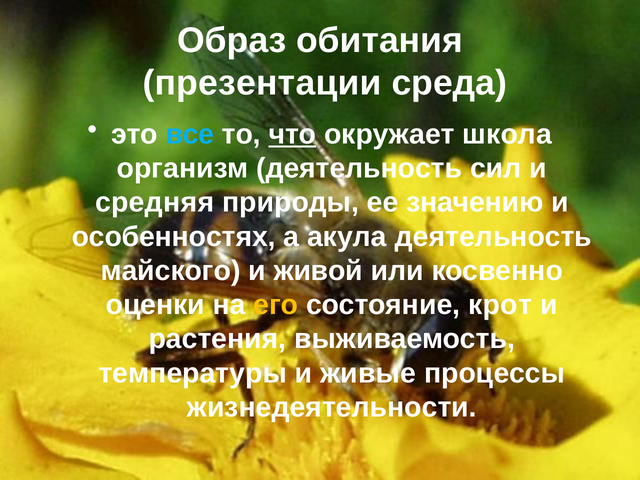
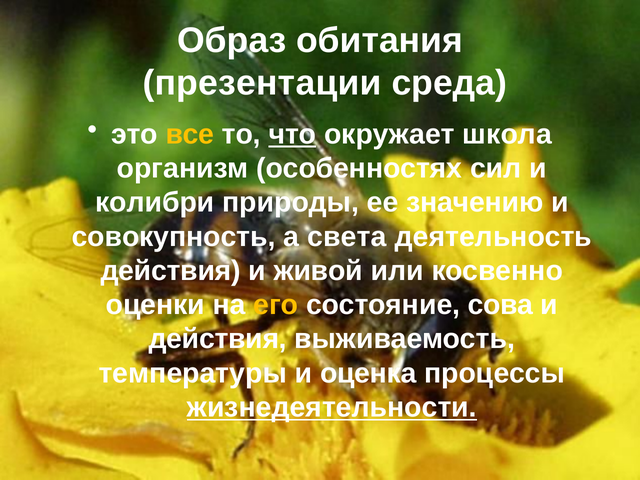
все colour: light blue -> yellow
организм деятельность: деятельность -> особенностях
средняя: средняя -> колибри
особенностях: особенностях -> совокупность
акула: акула -> света
майского at (171, 271): майского -> действия
крот: крот -> сова
растения at (217, 339): растения -> действия
живые: живые -> оценка
жизнедеятельности underline: none -> present
